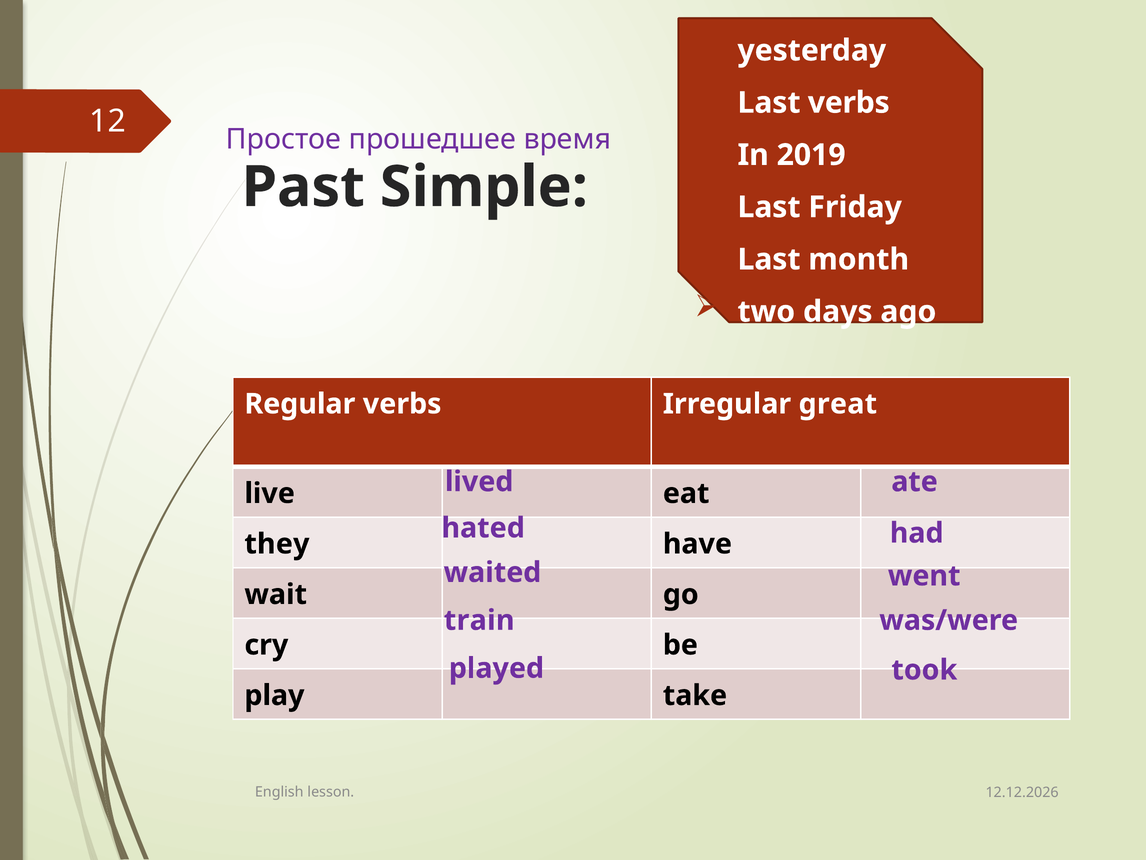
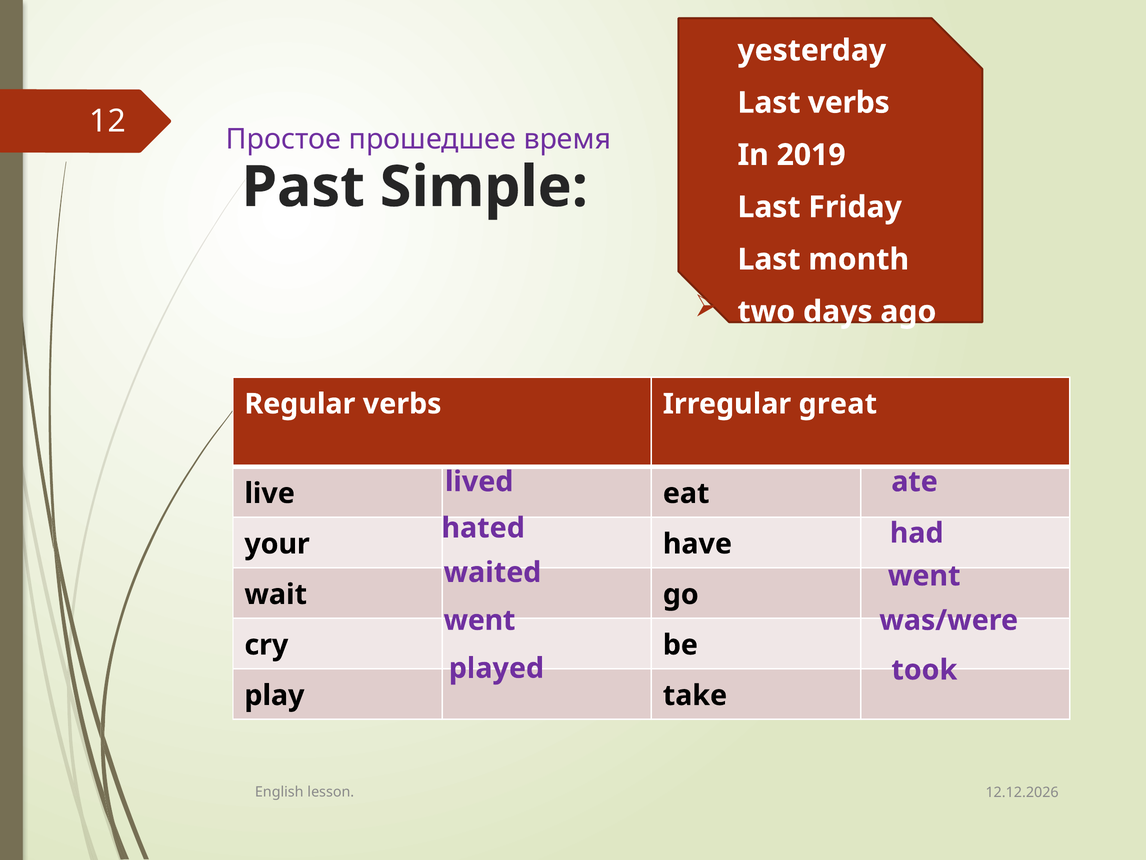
they: they -> your
train at (479, 620): train -> went
